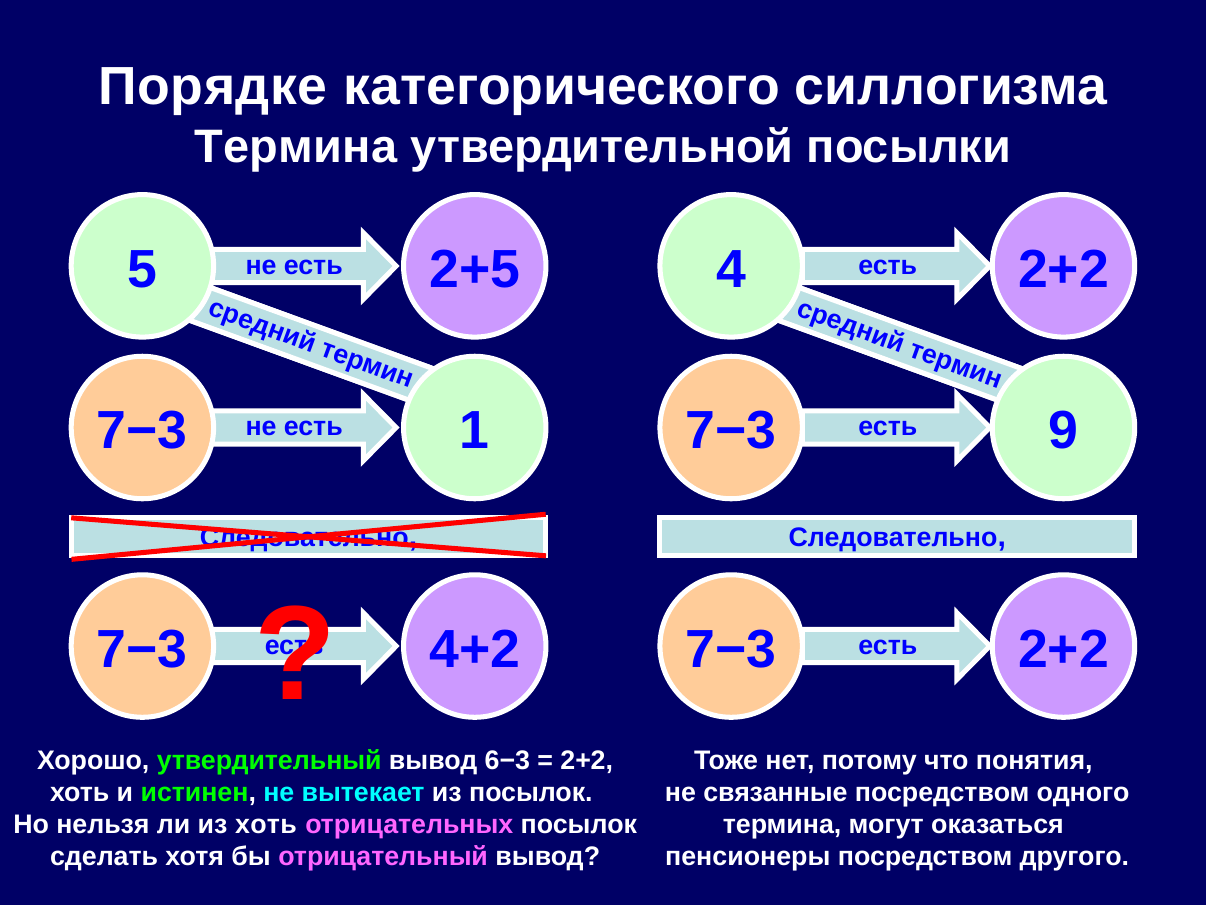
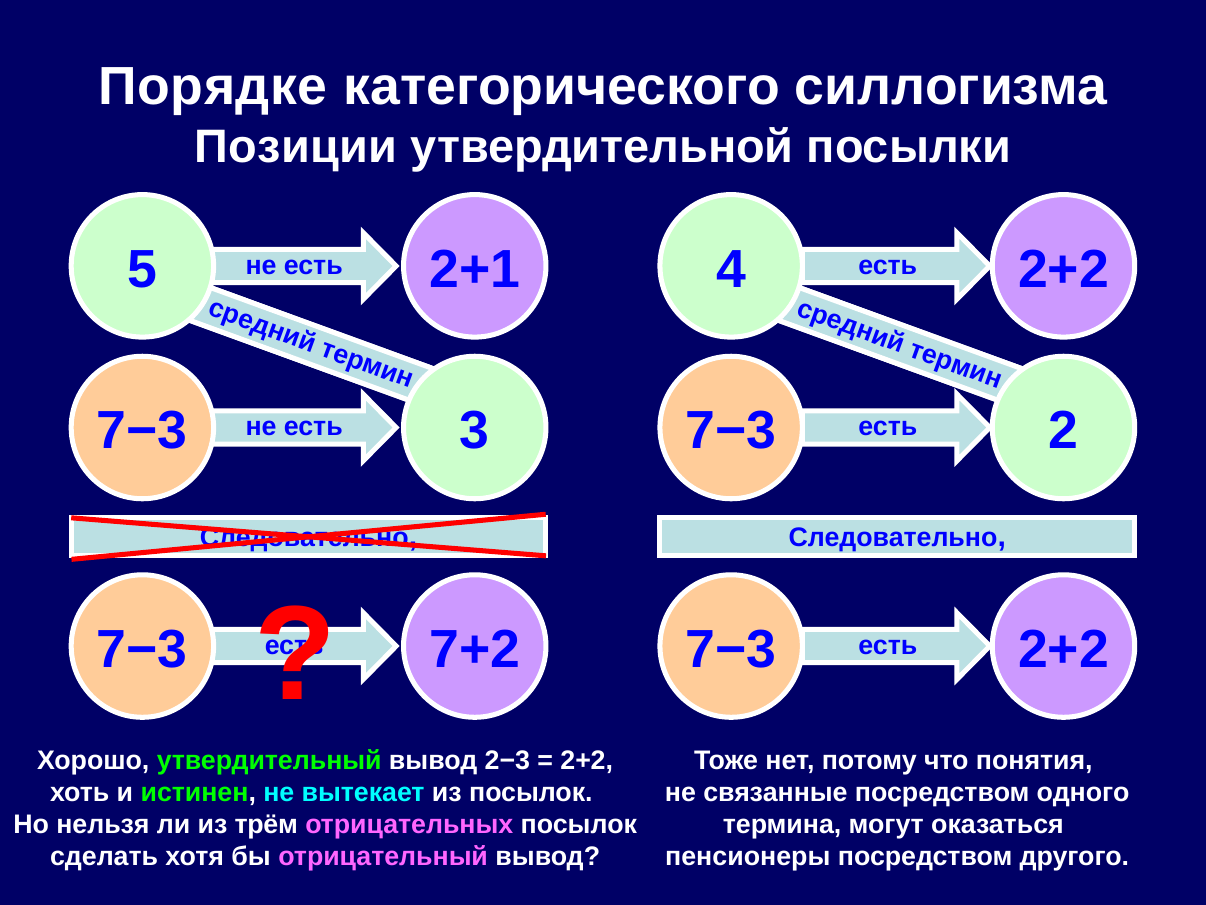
Термина at (296, 147): Термина -> Позиции
2+5: 2+5 -> 2+1
1: 1 -> 3
9: 9 -> 2
4+2: 4+2 -> 7+2
6−3: 6−3 -> 2−3
из хоть: хоть -> трём
